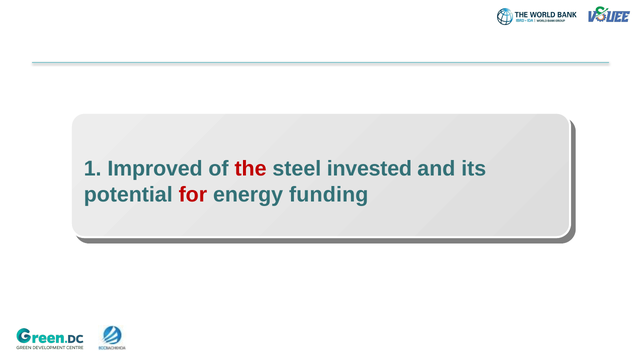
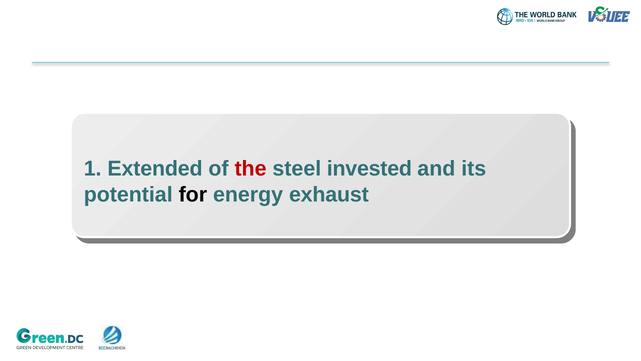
Improved: Improved -> Extended
for colour: red -> black
funding: funding -> exhaust
